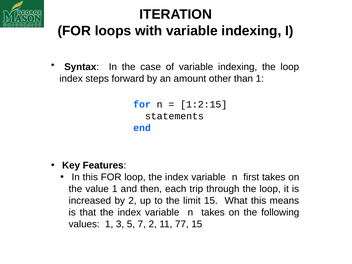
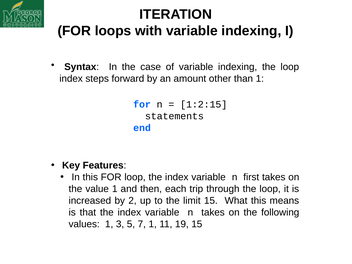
7 2: 2 -> 1
77: 77 -> 19
